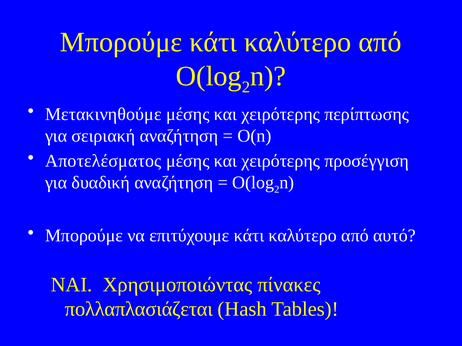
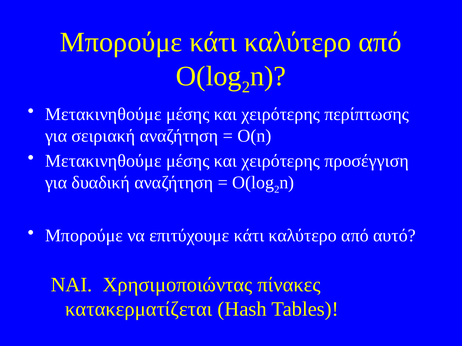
Αποτελέσματος at (103, 161): Αποτελέσματος -> Μετακινηθούμε
πολλαπλασιάζεται: πολλαπλασιάζεται -> κατακερματίζεται
